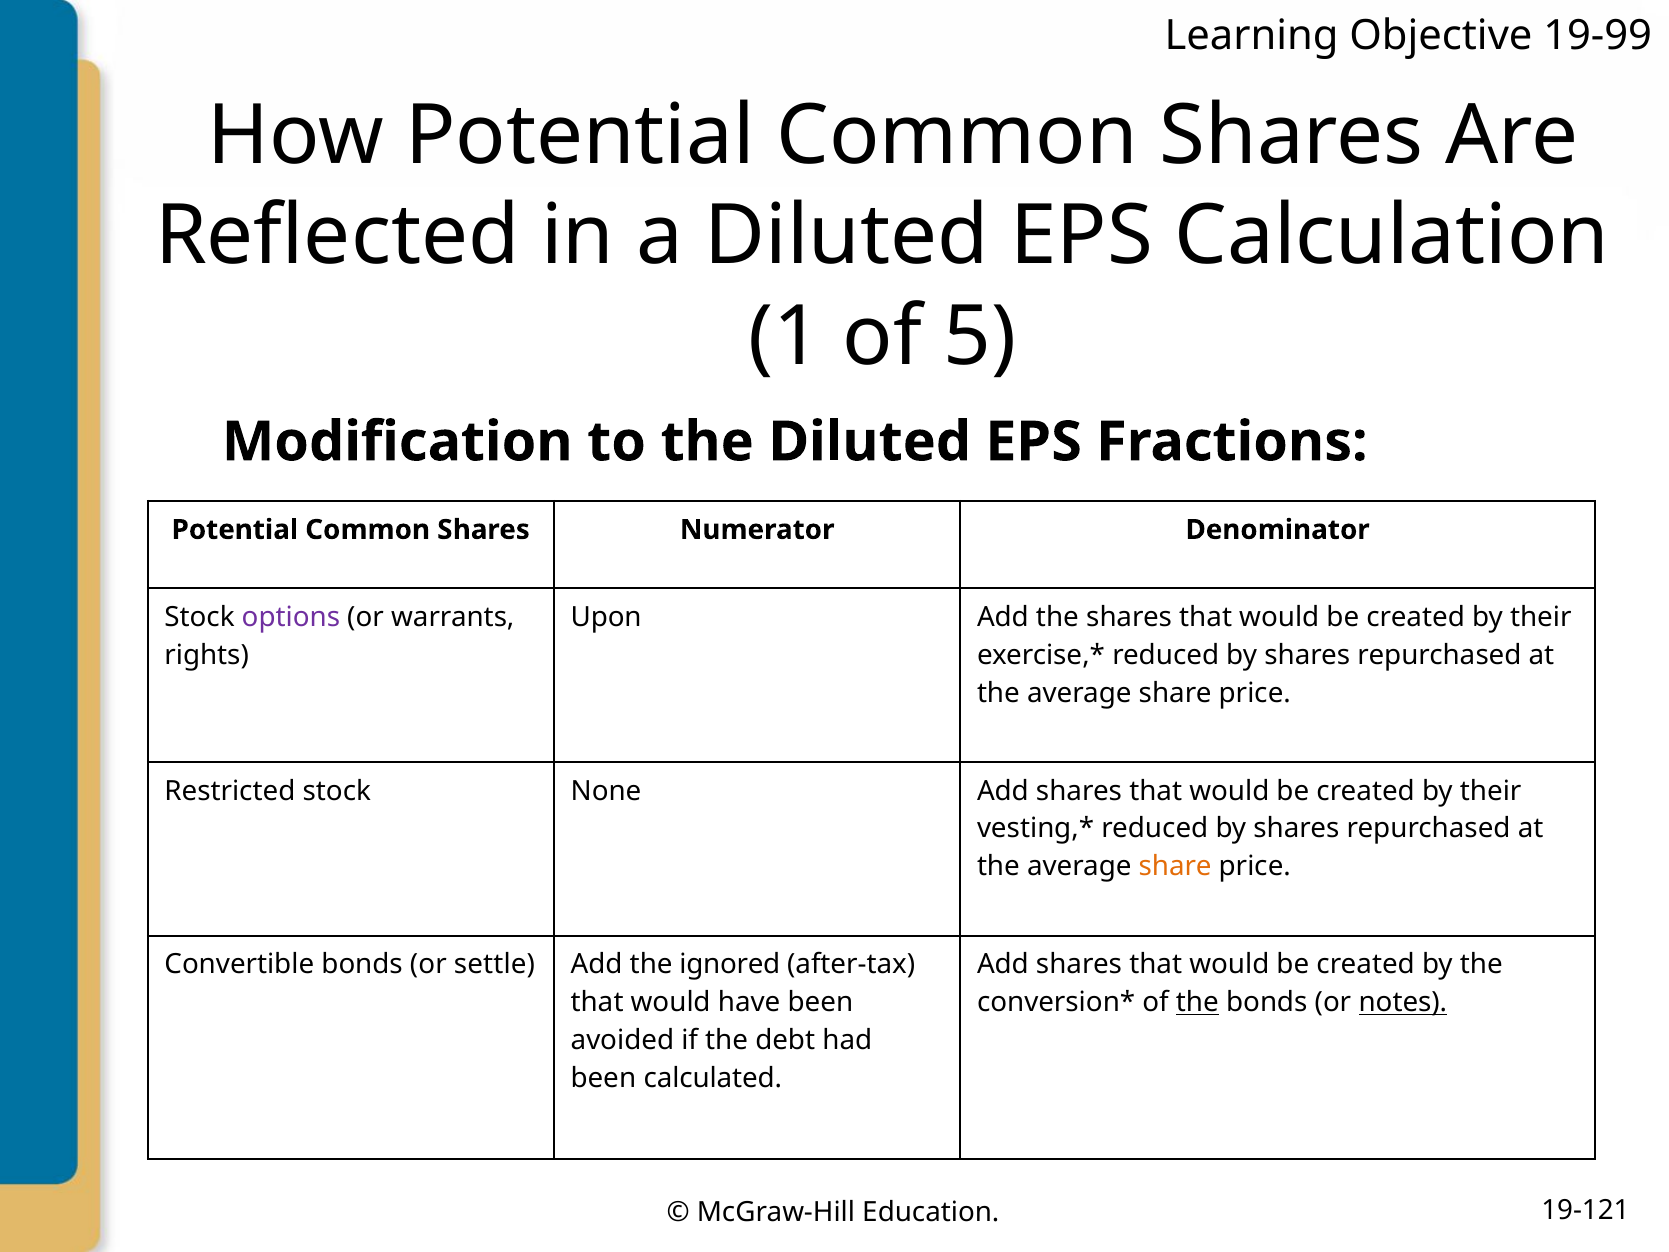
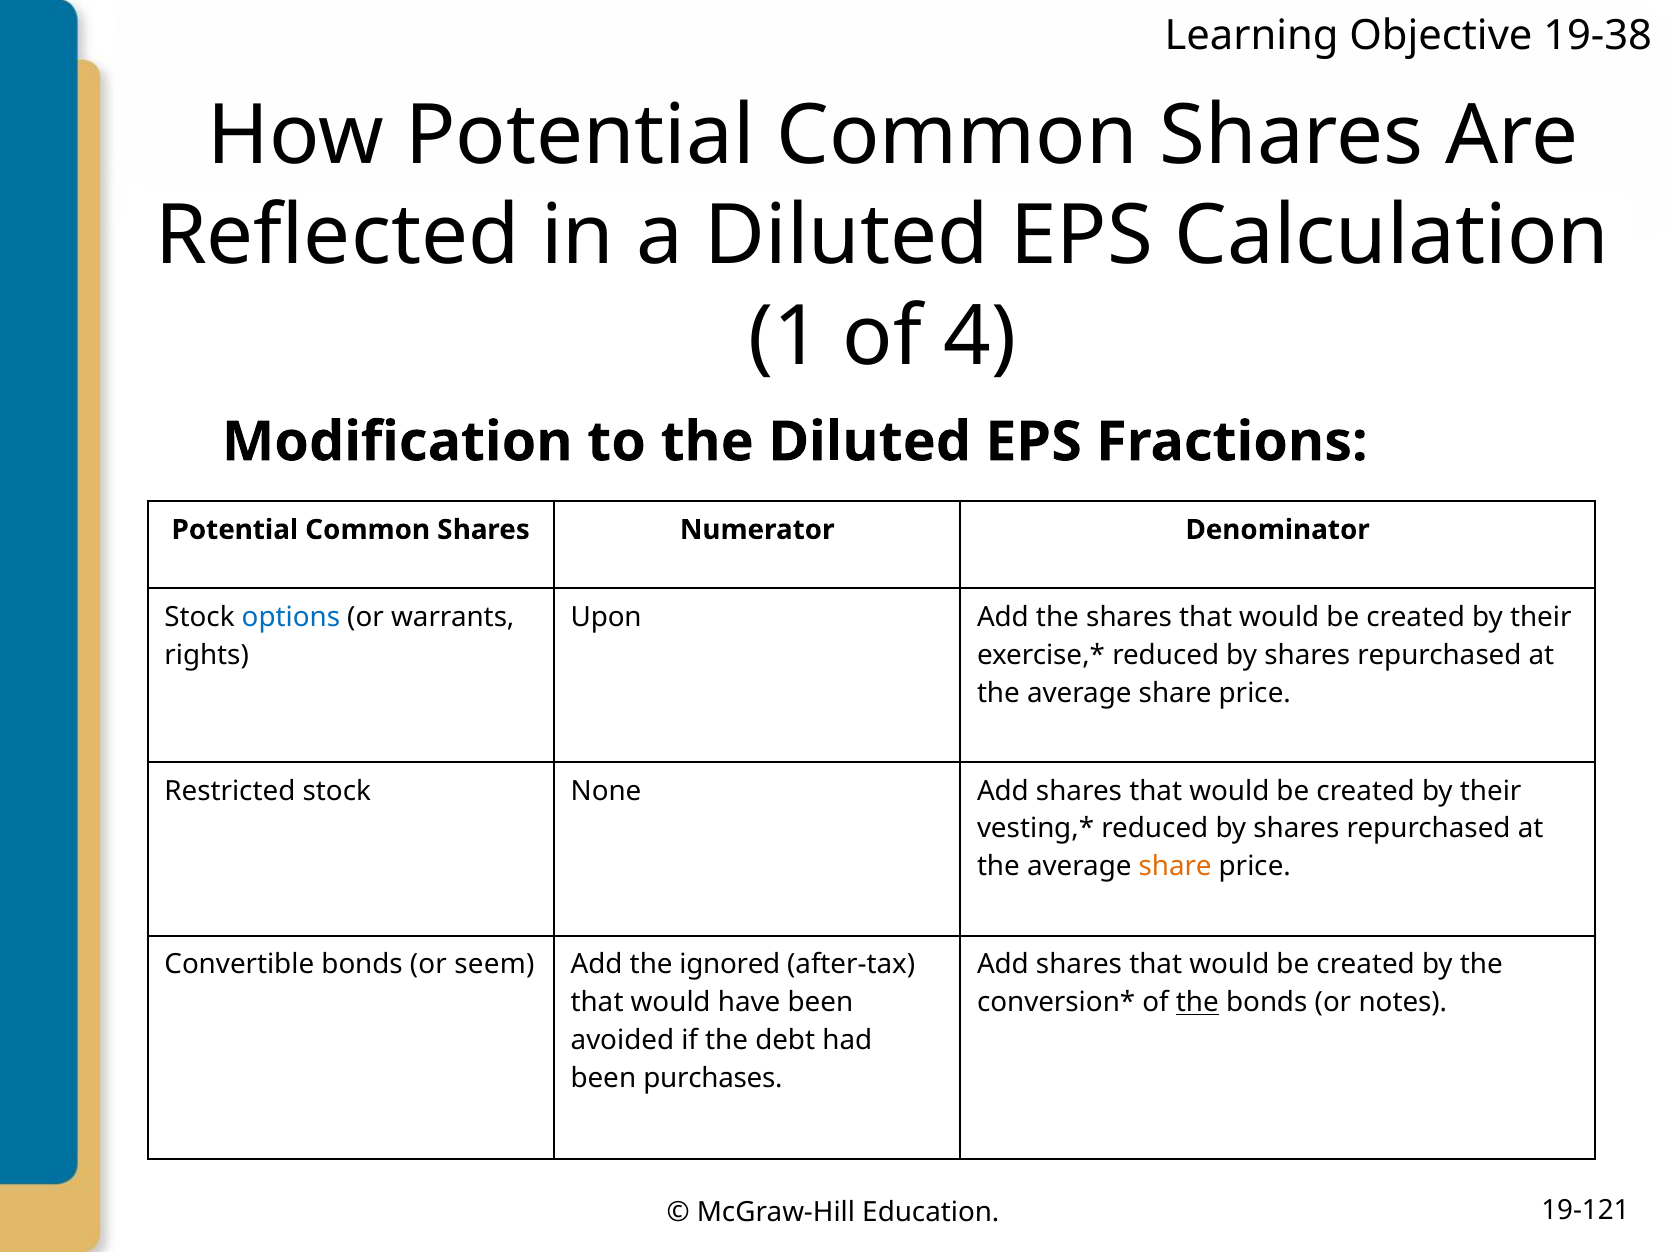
19-99: 19-99 -> 19-38
5: 5 -> 4
options colour: purple -> blue
settle: settle -> seem
notes underline: present -> none
calculated: calculated -> purchases
